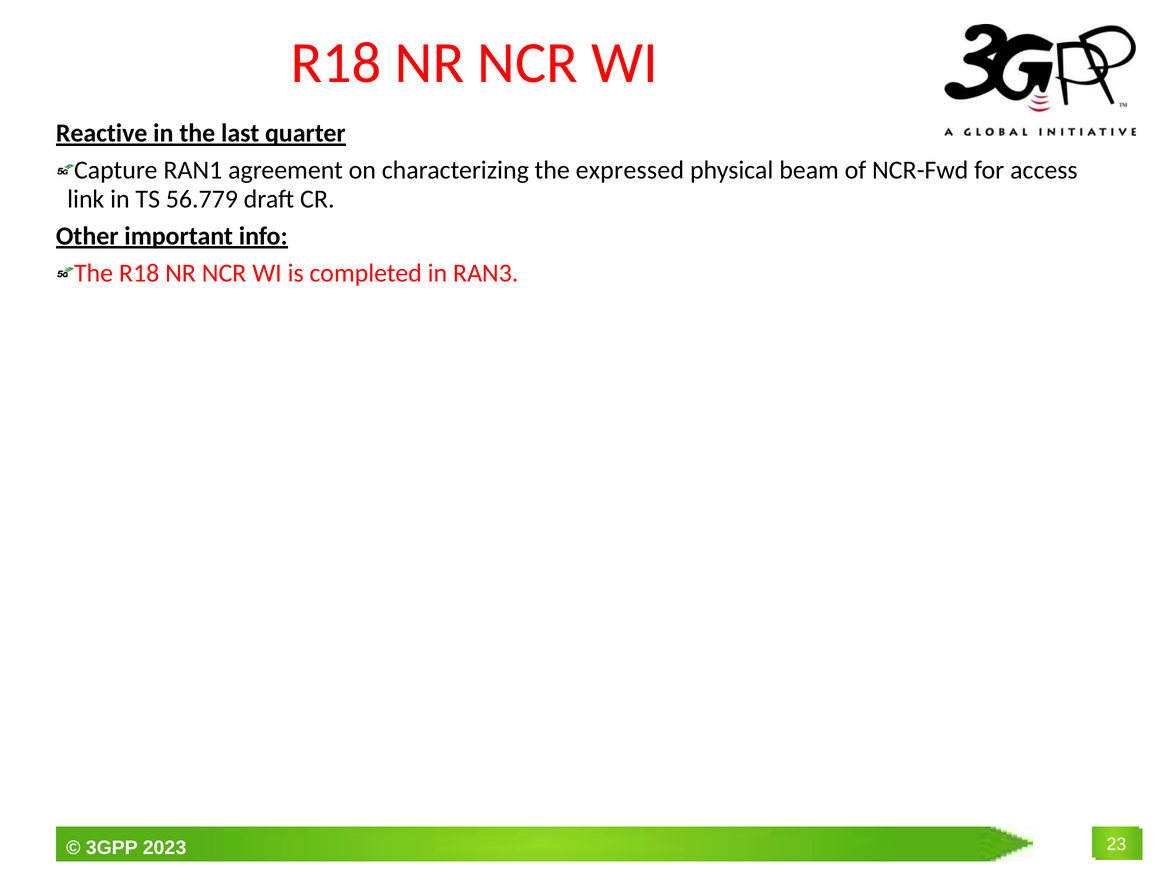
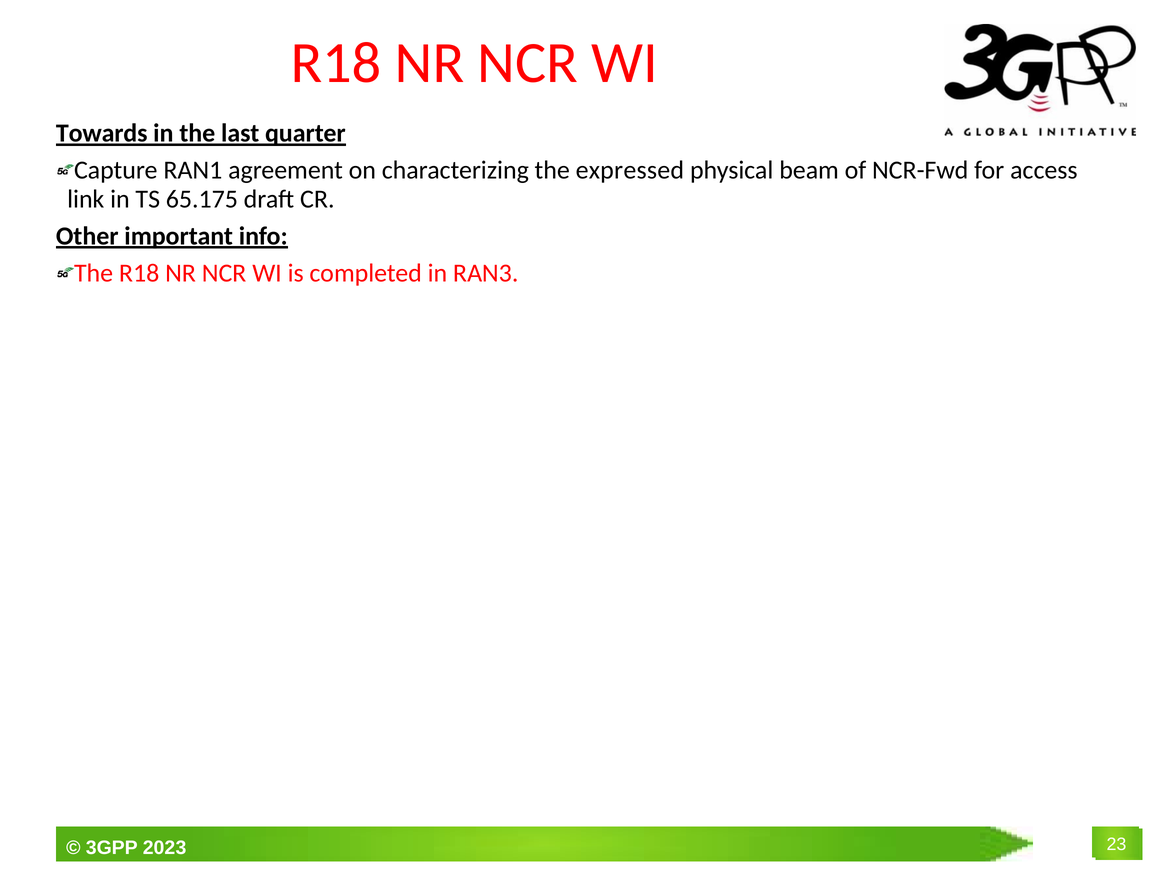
Reactive: Reactive -> Towards
56.779: 56.779 -> 65.175
